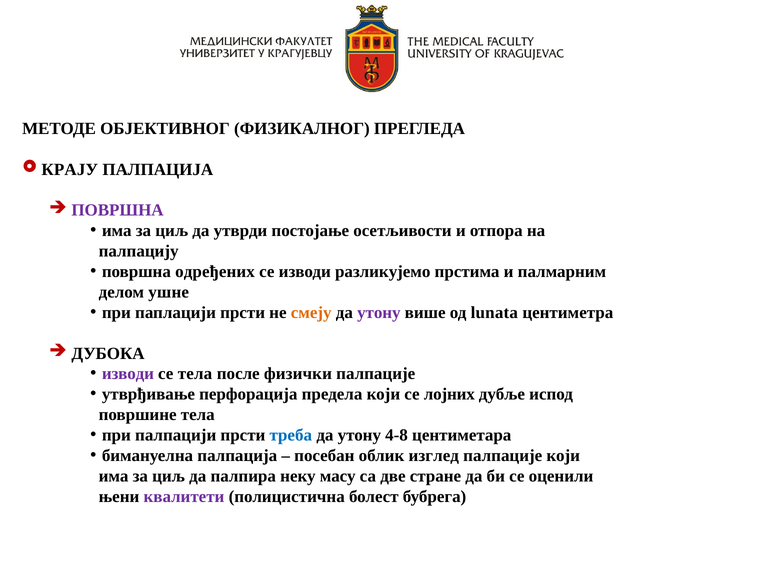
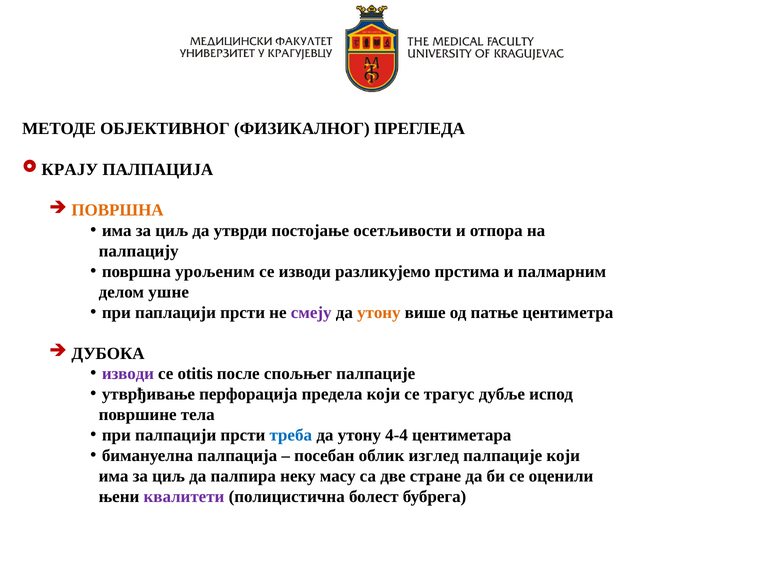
ПОВРШНА at (118, 210) colour: purple -> orange
одређених: одређених -> урољеним
смеју colour: orange -> purple
утону at (379, 313) colour: purple -> orange
lunata: lunata -> патње
се тела: тела -> otitis
физички: физички -> спољњег
лојних: лојних -> трагус
4-8: 4-8 -> 4-4
